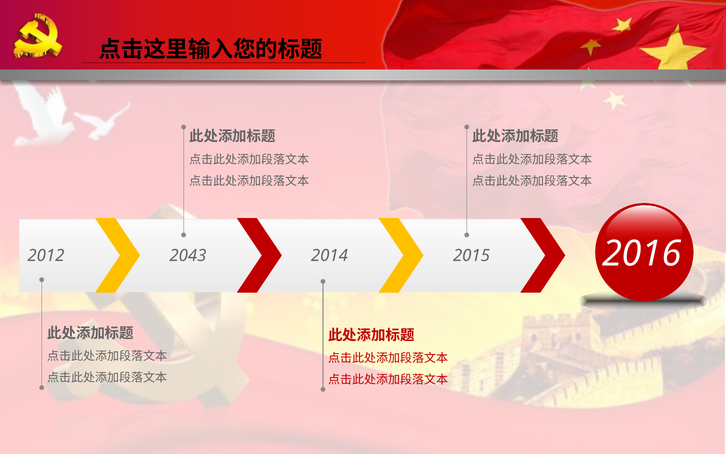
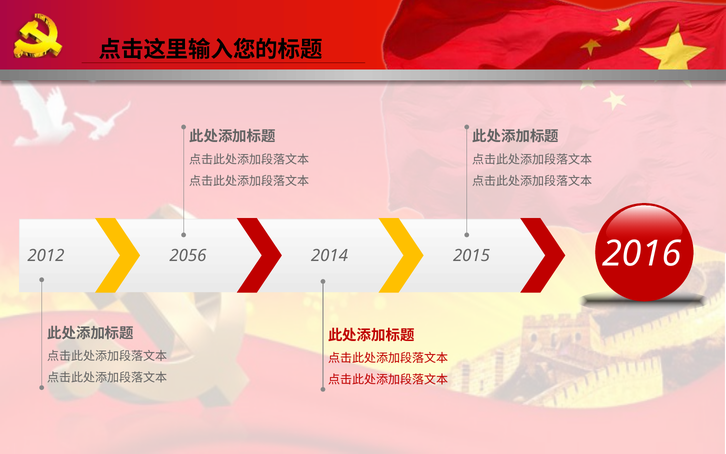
2043: 2043 -> 2056
